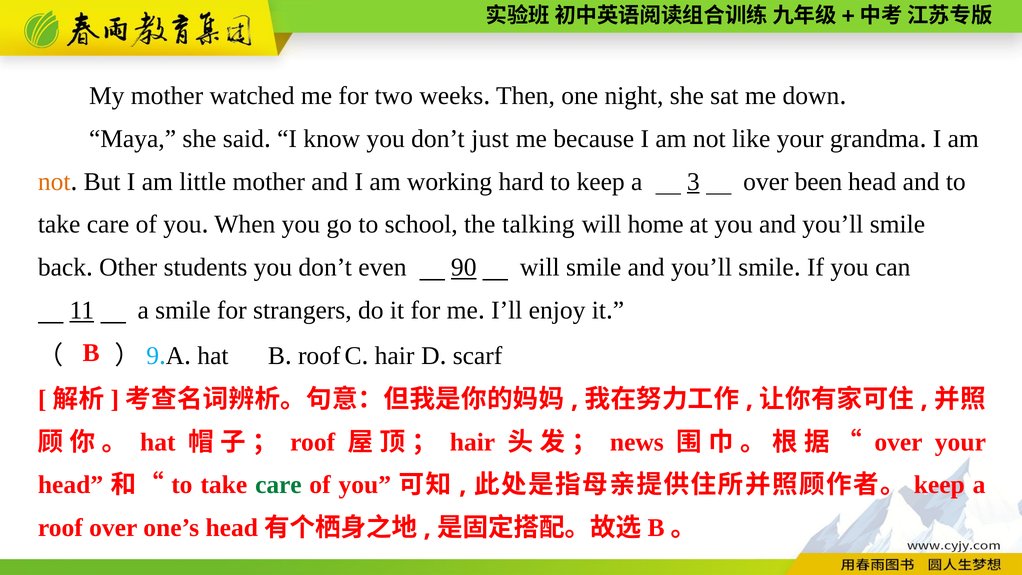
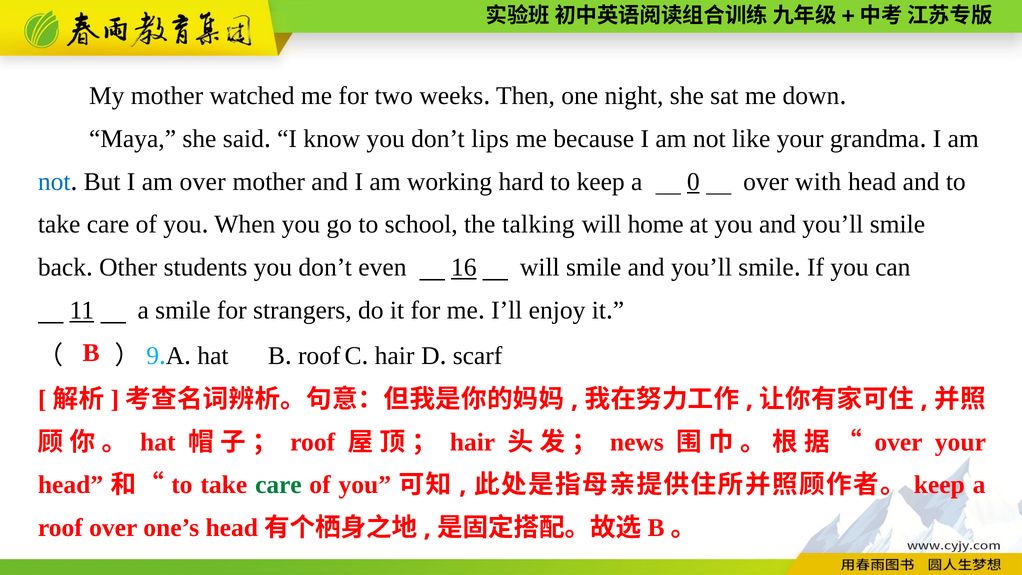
just: just -> lips
not at (54, 182) colour: orange -> blue
am little: little -> over
3: 3 -> 0
been: been -> with
90: 90 -> 16
